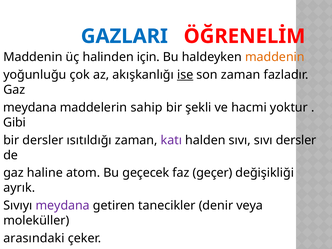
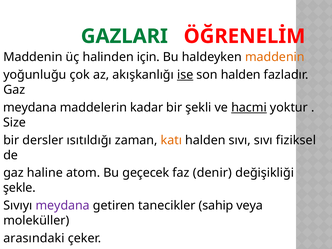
GAZLARI colour: blue -> green
son zaman: zaman -> halden
sahip: sahip -> kadar
hacmi underline: none -> present
Gibi: Gibi -> Size
katı colour: purple -> orange
sıvı dersler: dersler -> fiziksel
geçer: geçer -> denir
ayrık: ayrık -> şekle
denir: denir -> sahip
